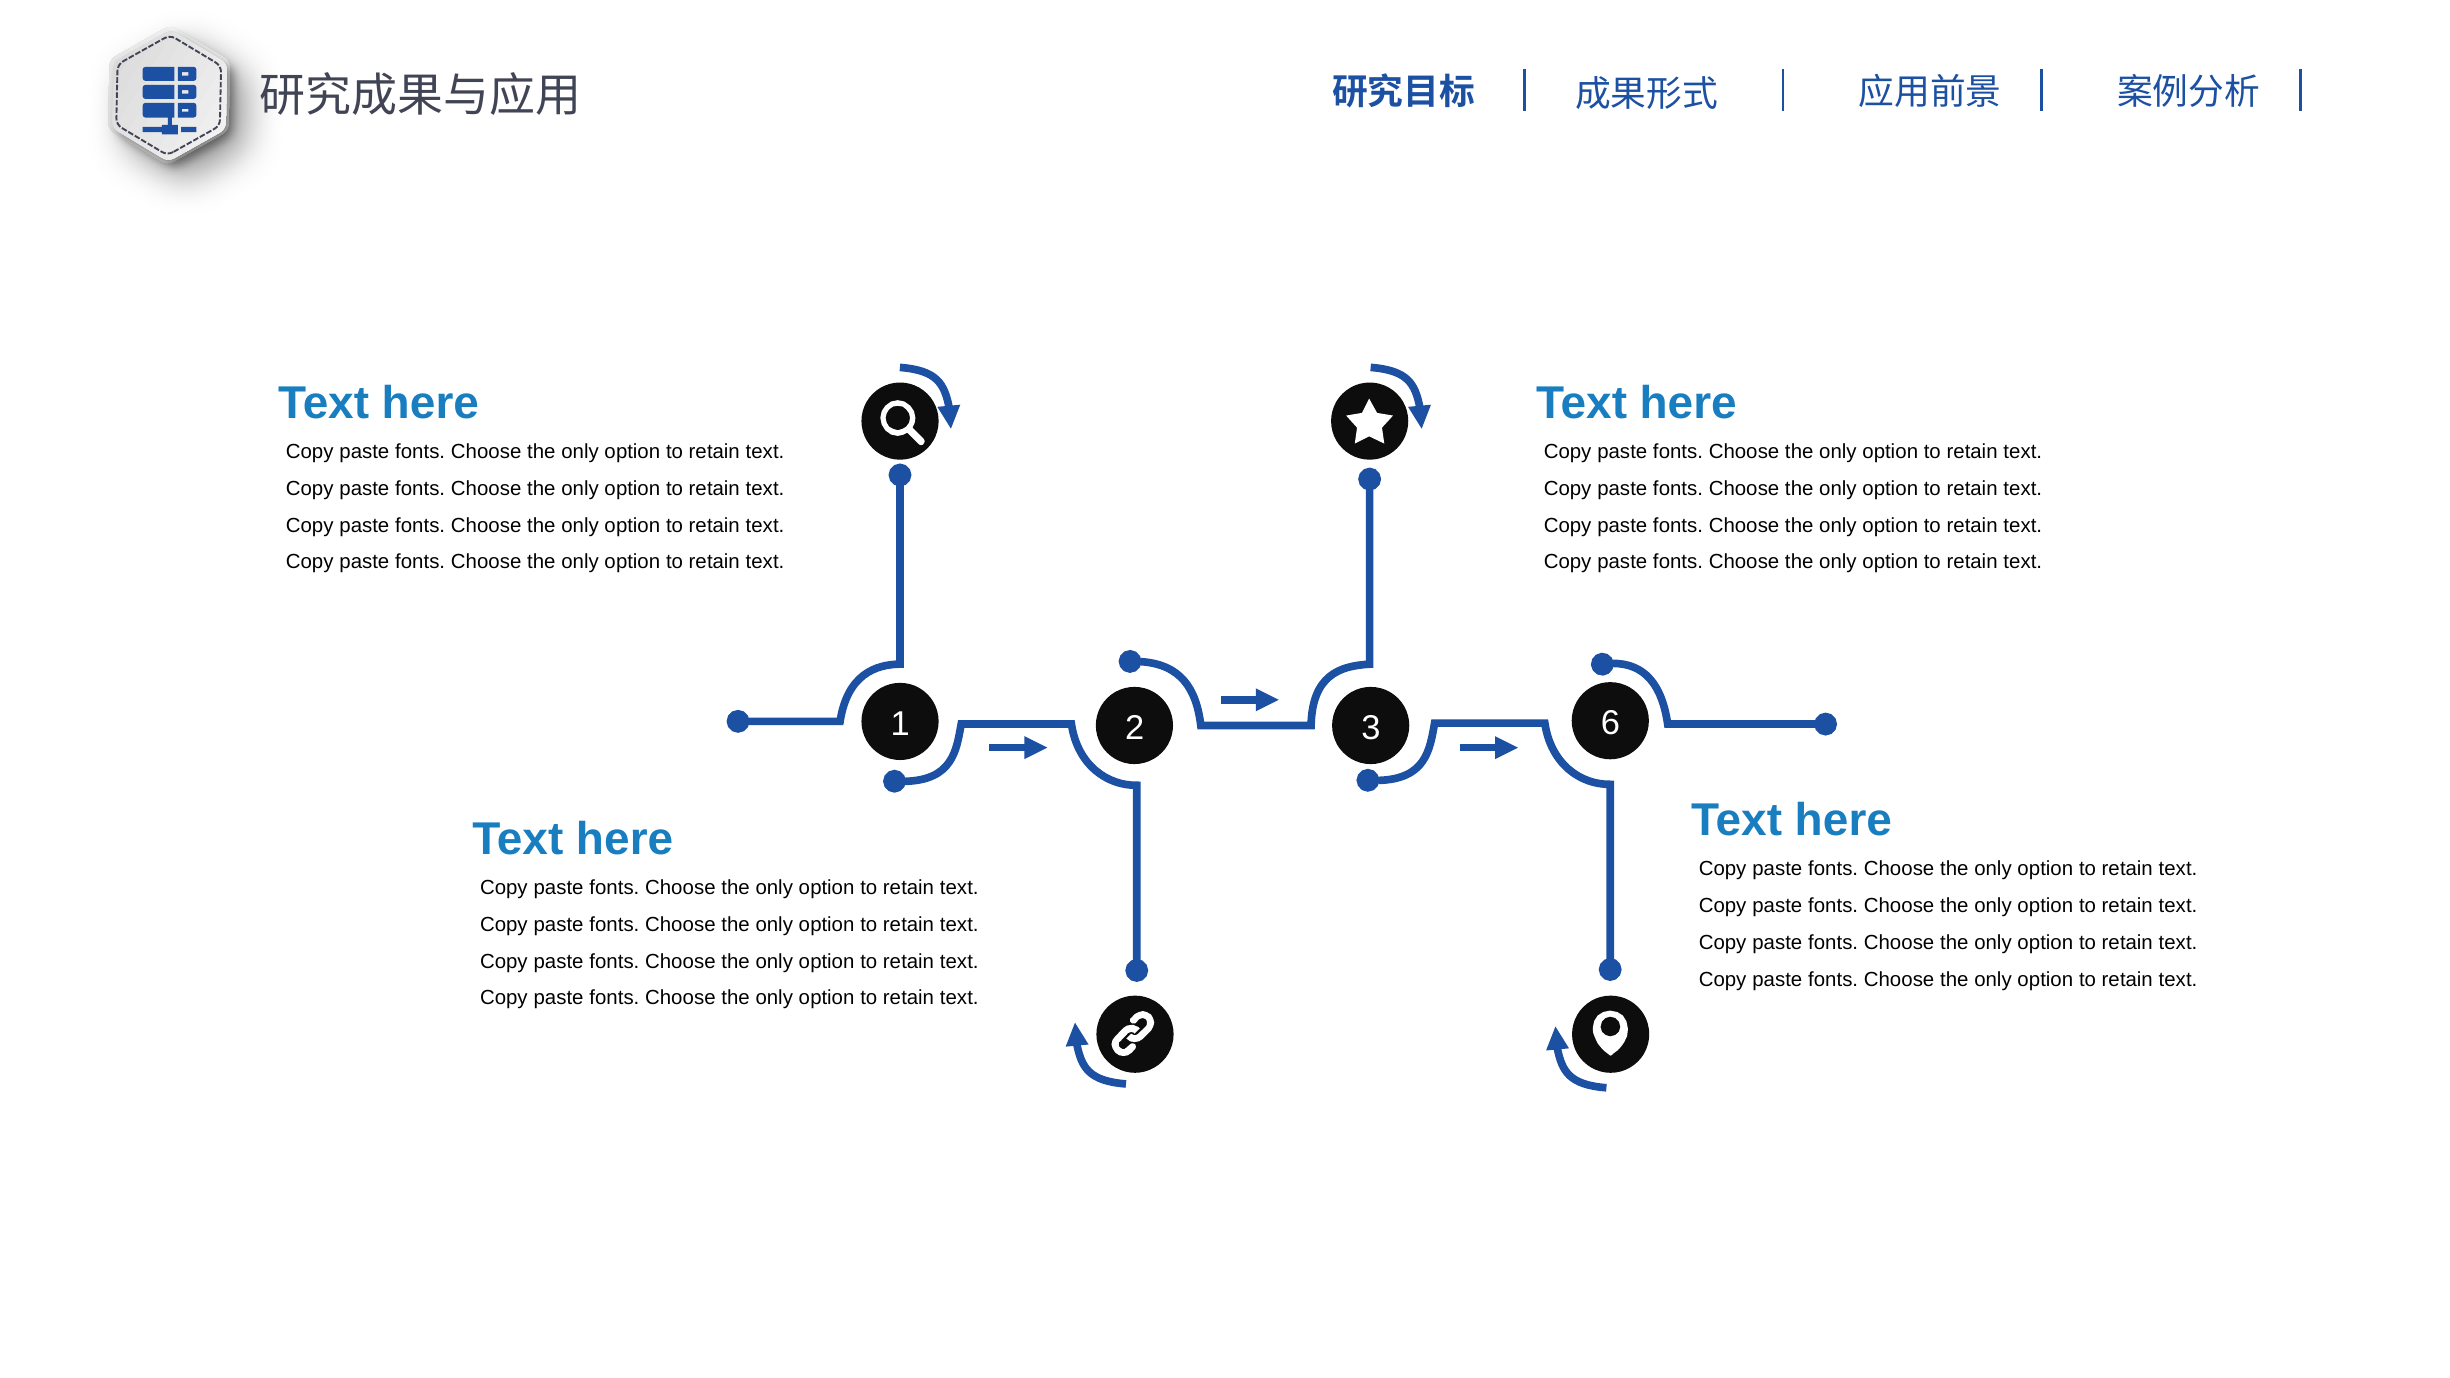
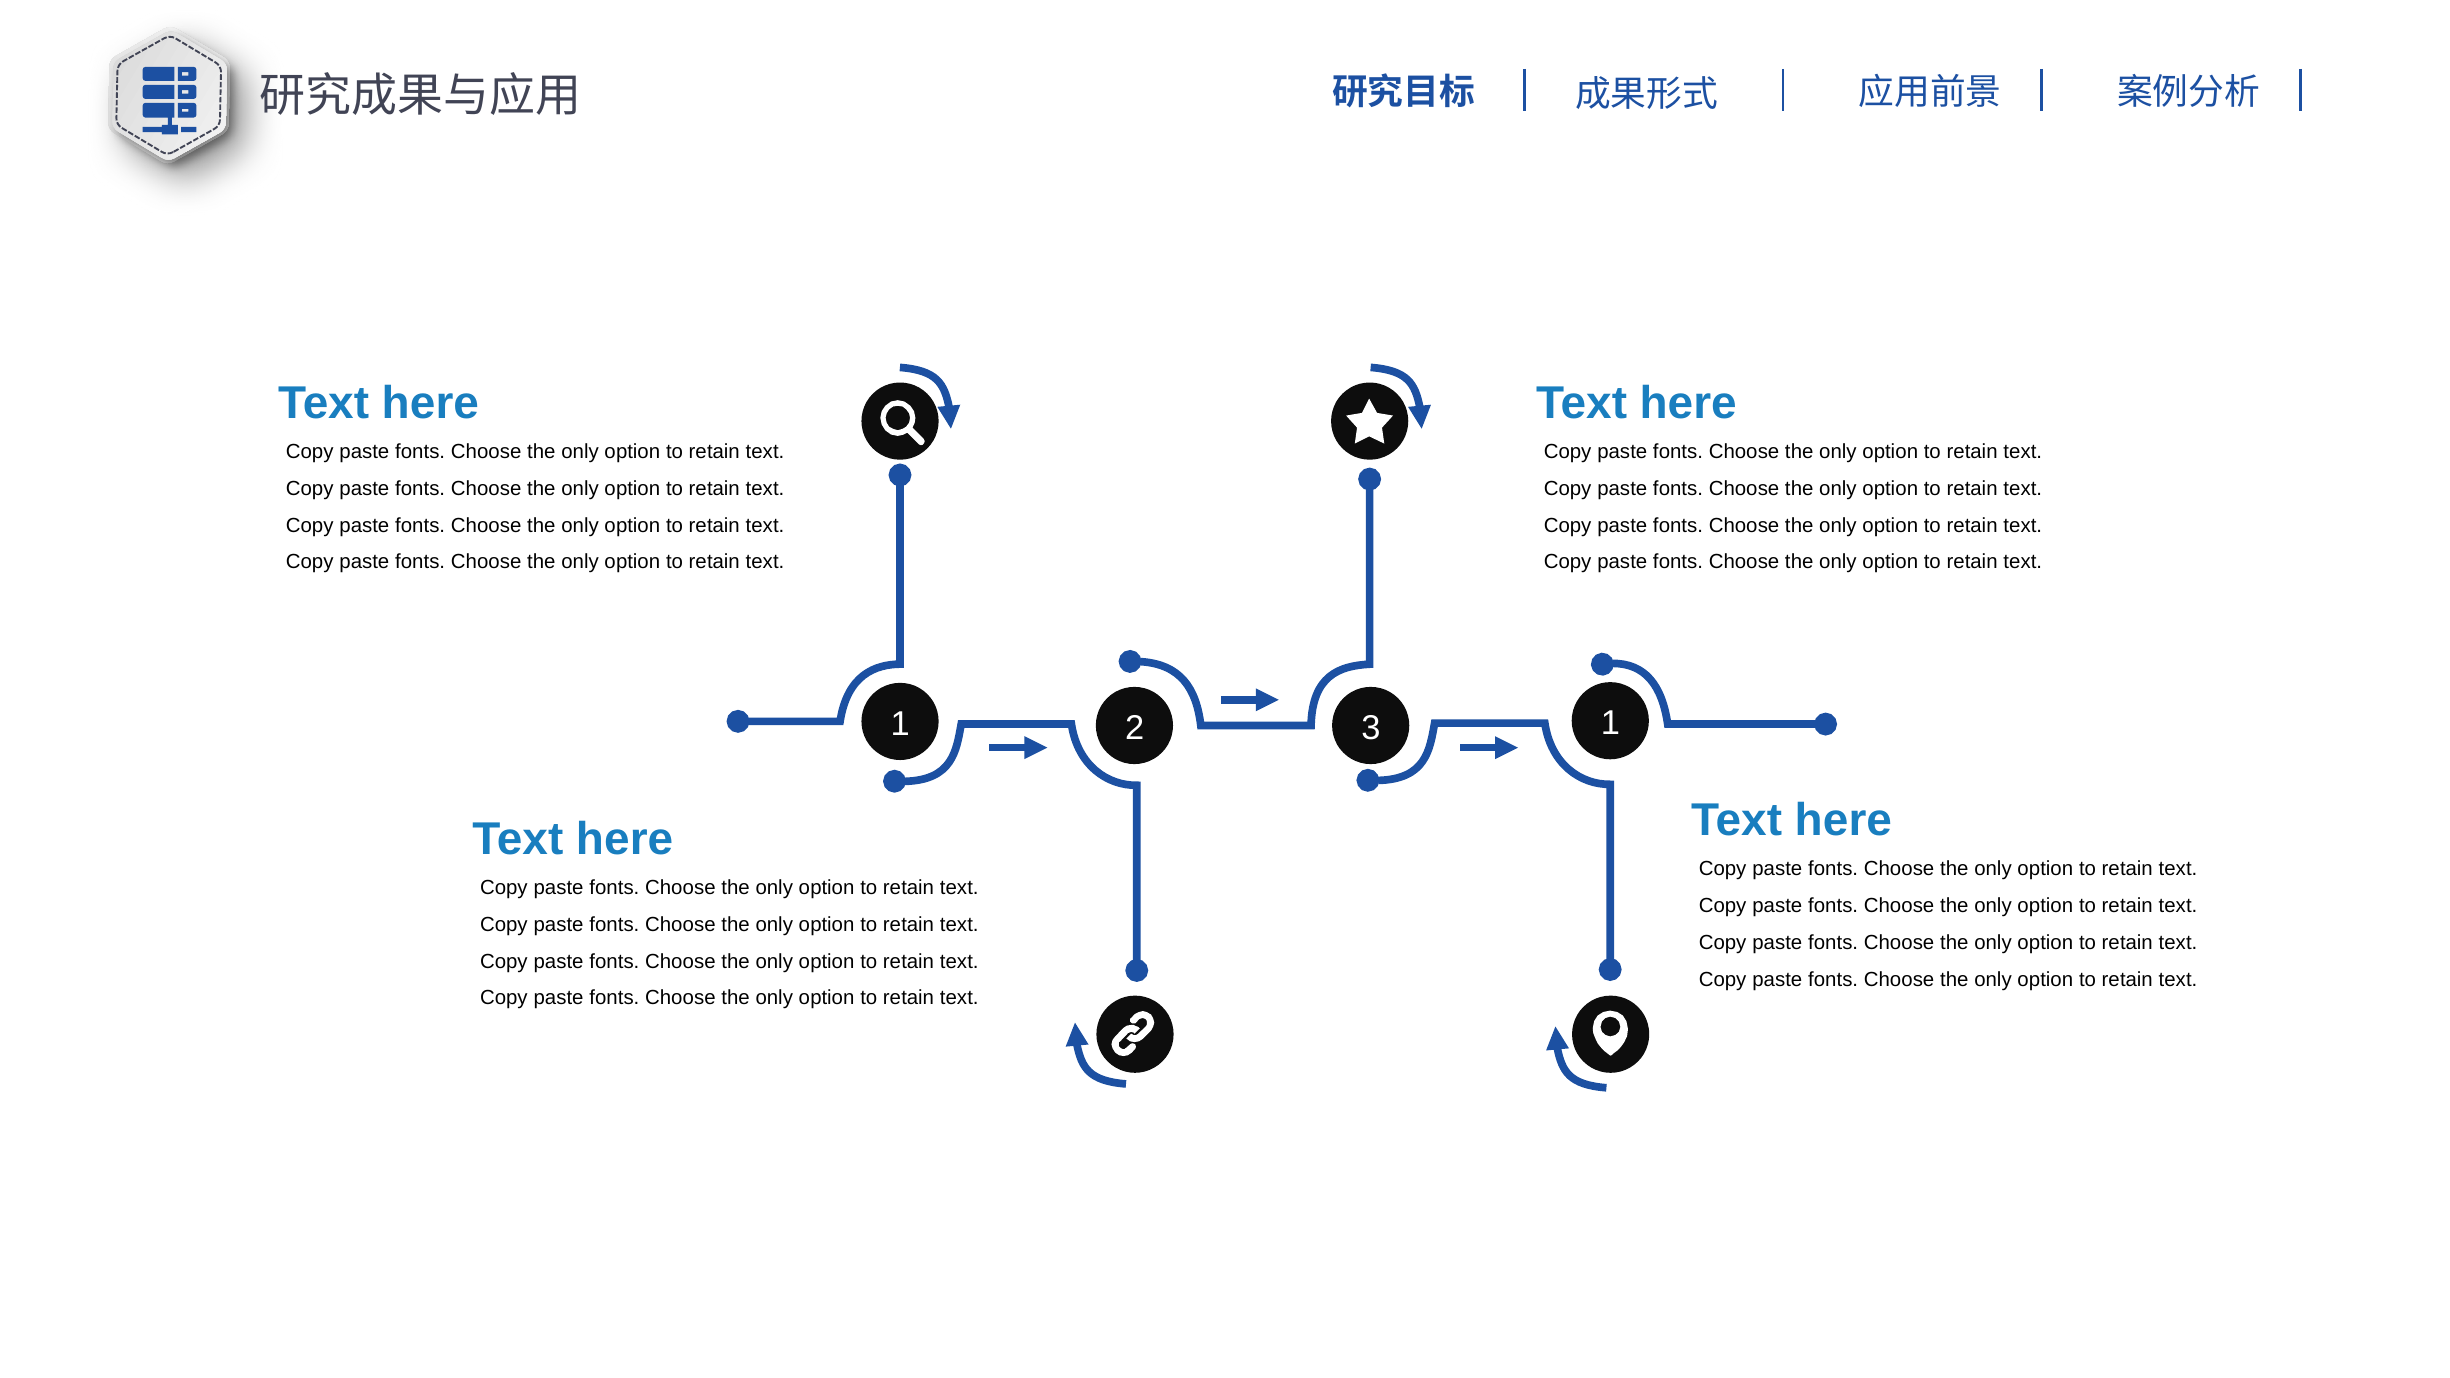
3 6: 6 -> 1
